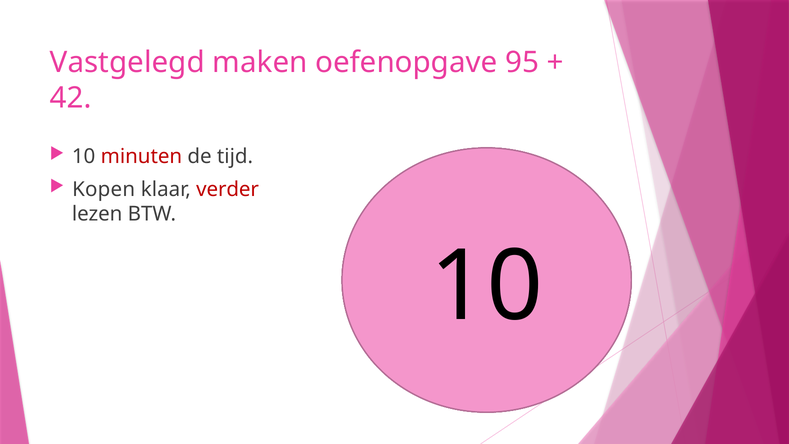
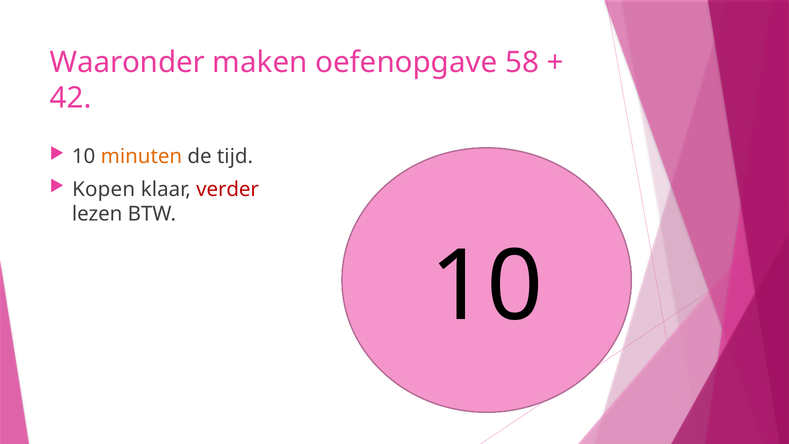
Vastgelegd: Vastgelegd -> Waaronder
95: 95 -> 58
minuten colour: red -> orange
